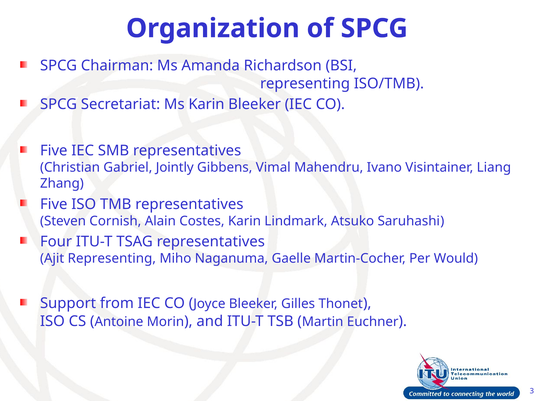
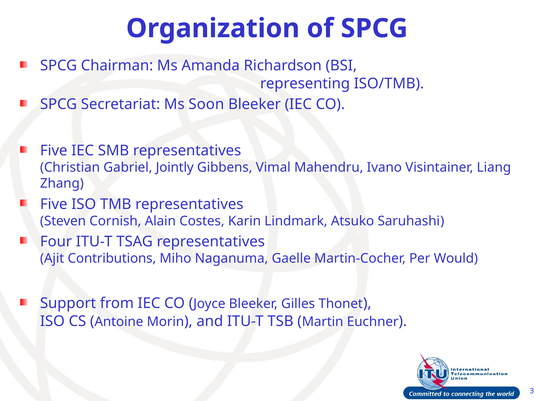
Ms Karin: Karin -> Soon
Ajit Representing: Representing -> Contributions
